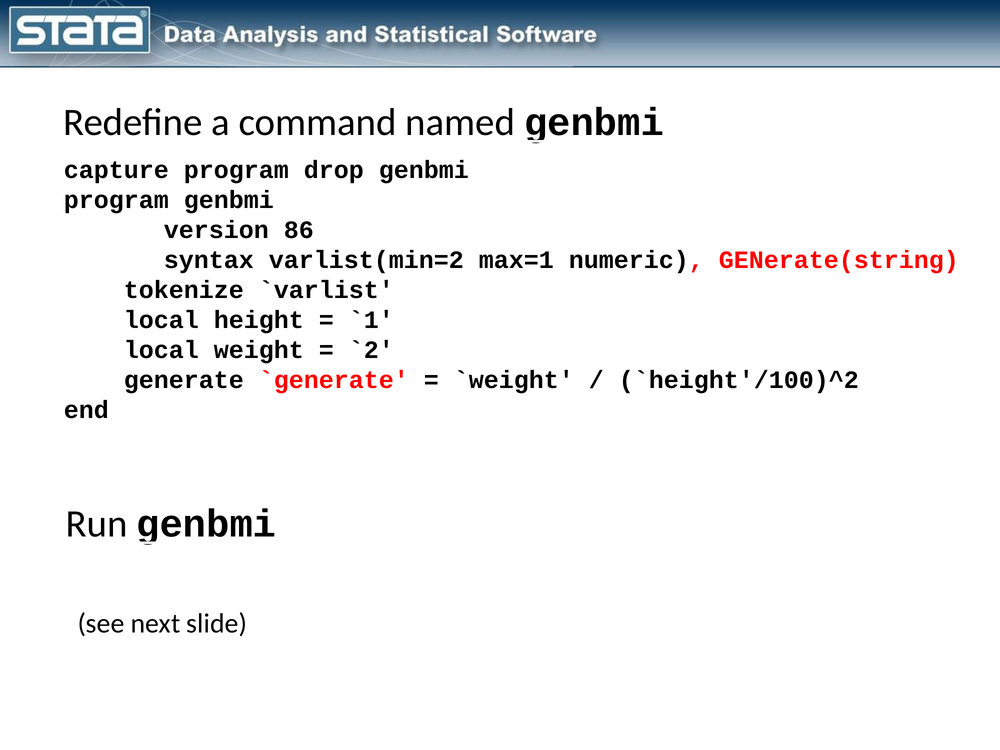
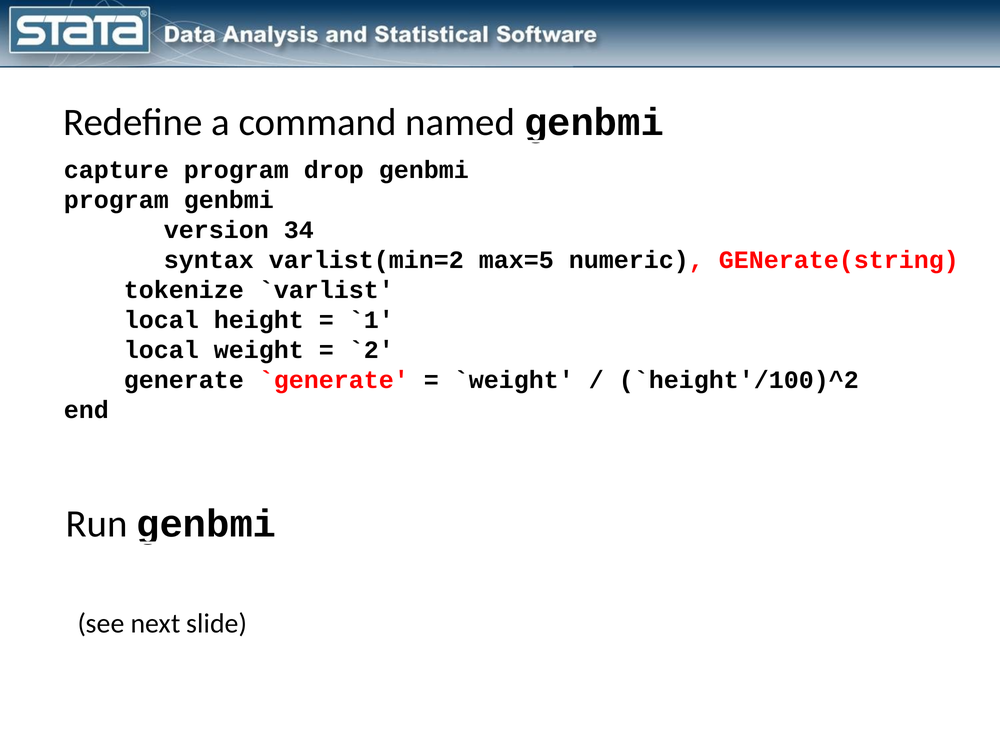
86: 86 -> 34
max=1: max=1 -> max=5
